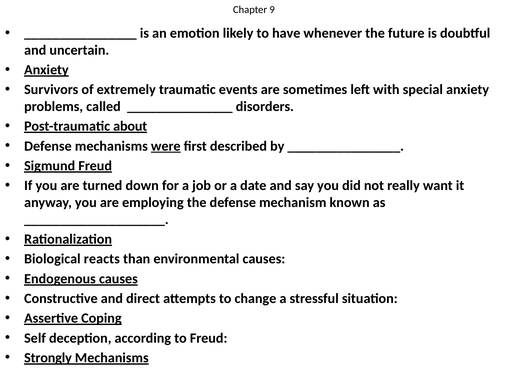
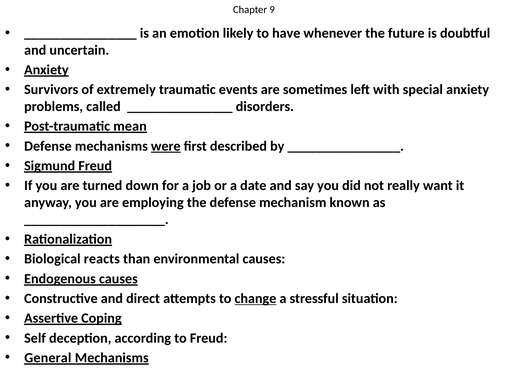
about: about -> mean
change underline: none -> present
Strongly: Strongly -> General
